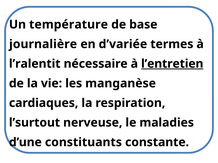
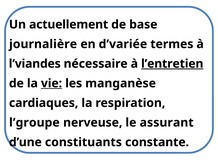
température: température -> actuellement
l’ralentit: l’ralentit -> l’viandes
vie underline: none -> present
l’surtout: l’surtout -> l’groupe
maladies: maladies -> assurant
